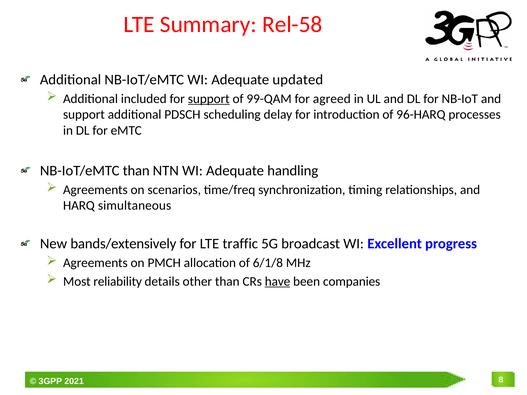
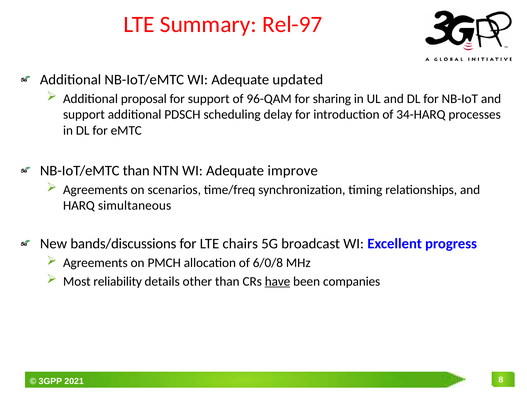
Rel-58: Rel-58 -> Rel-97
included: included -> proposal
support at (209, 99) underline: present -> none
99-QAM: 99-QAM -> 96-QAM
agreed: agreed -> sharing
96-HARQ: 96-HARQ -> 34-HARQ
handling: handling -> improve
bands/extensively: bands/extensively -> bands/discussions
traffic: traffic -> chairs
6/1/8: 6/1/8 -> 6/0/8
